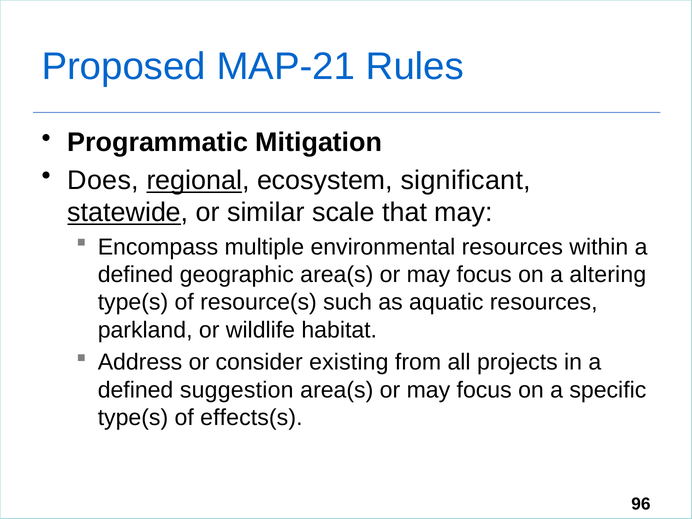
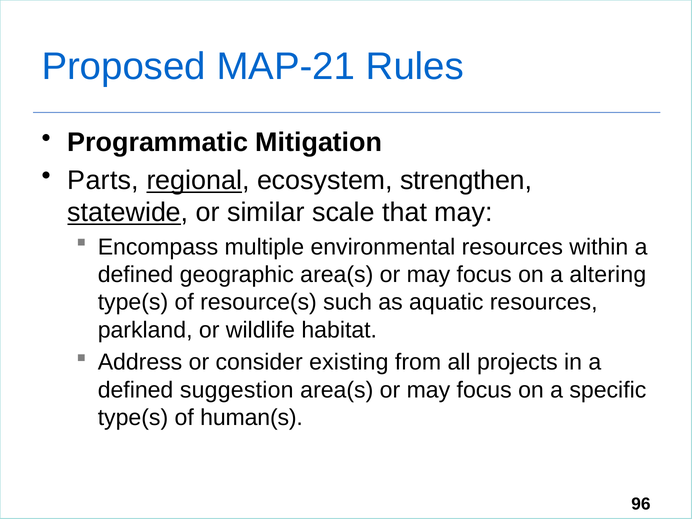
Does: Does -> Parts
significant: significant -> strengthen
effects(s: effects(s -> human(s
